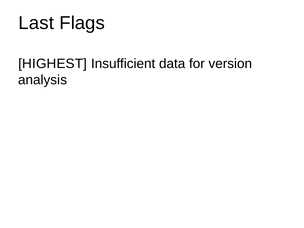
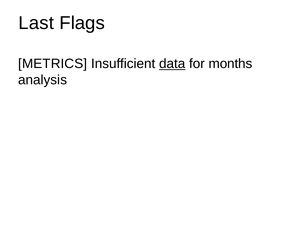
HIGHEST: HIGHEST -> METRICS
data underline: none -> present
version: version -> months
